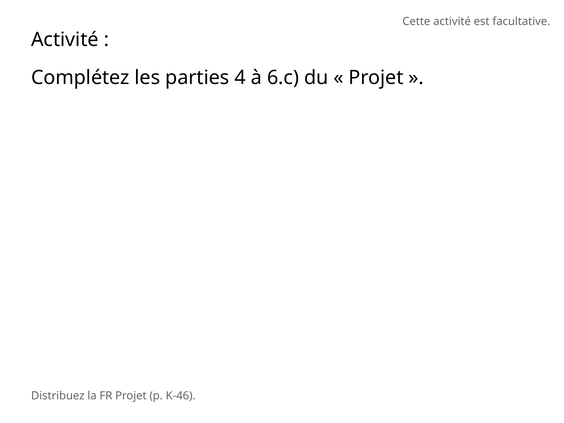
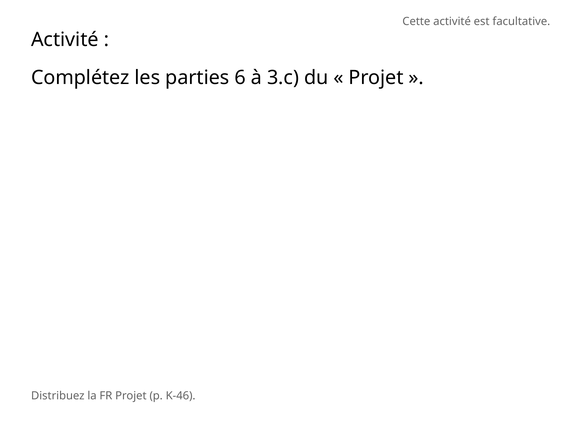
4: 4 -> 6
6.c: 6.c -> 3.c
